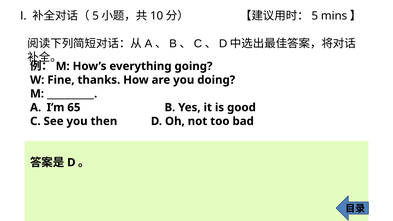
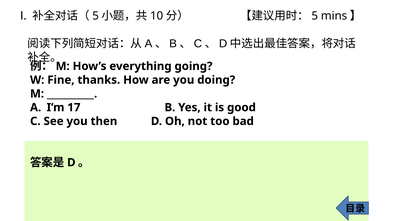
65: 65 -> 17
